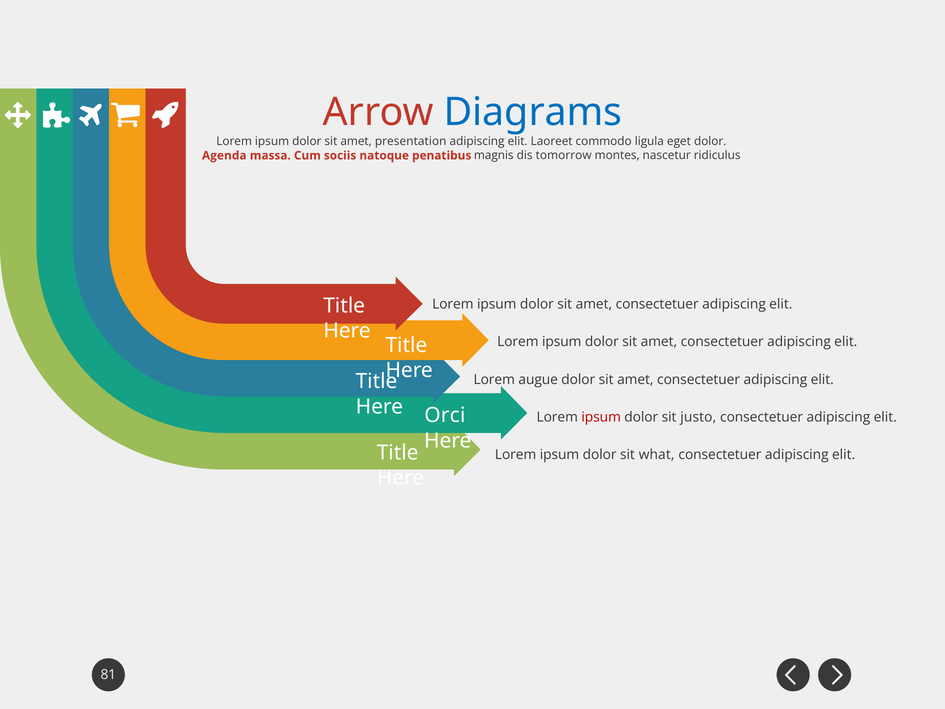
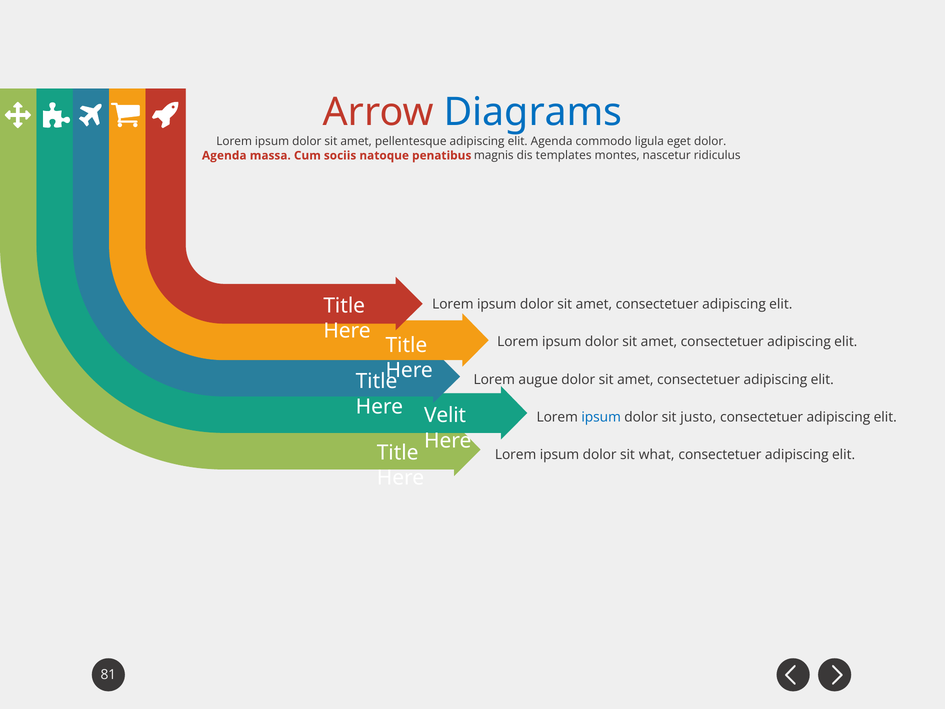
presentation: presentation -> pellentesque
elit Laoreet: Laoreet -> Agenda
tomorrow: tomorrow -> templates
Orci: Orci -> Velit
ipsum at (601, 417) colour: red -> blue
